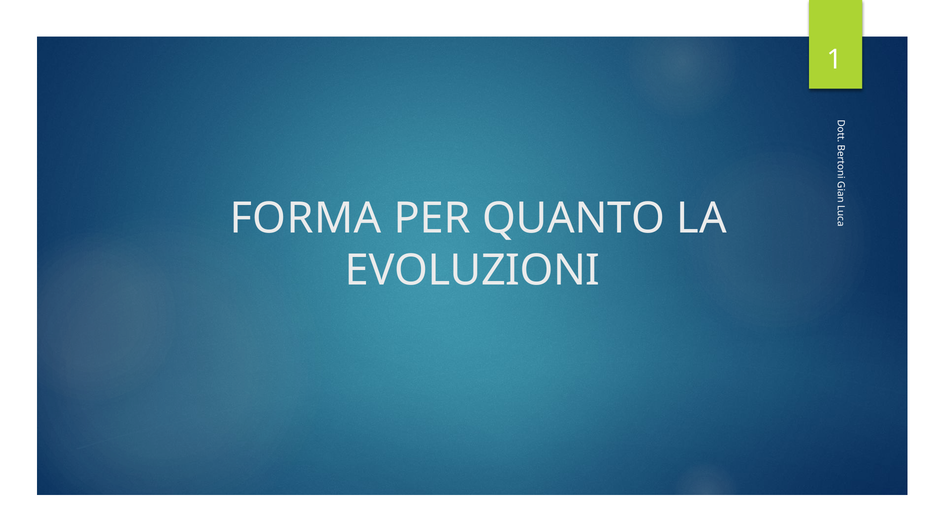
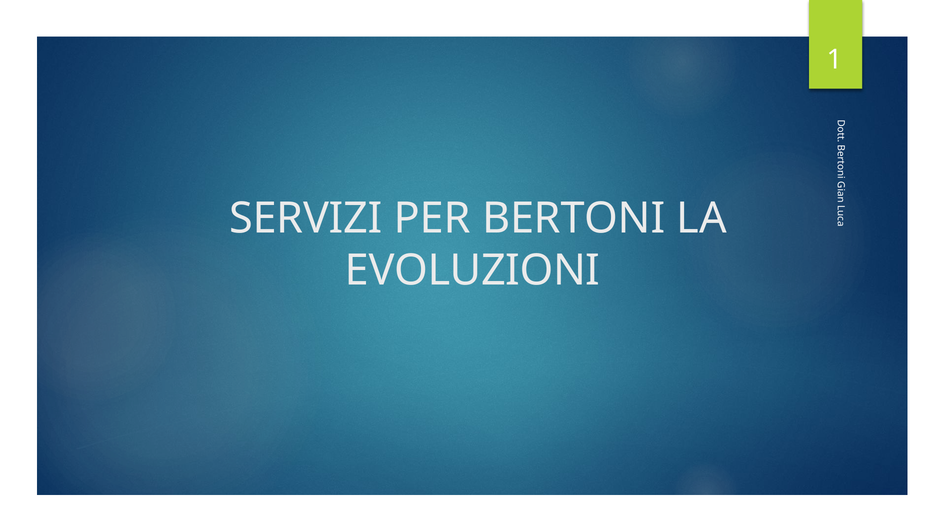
FORMA: FORMA -> SERVIZI
QUANTO: QUANTO -> BERTONI
